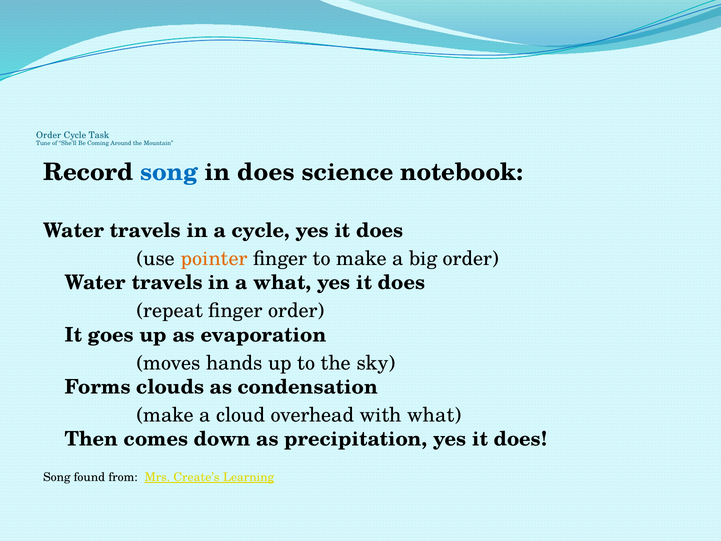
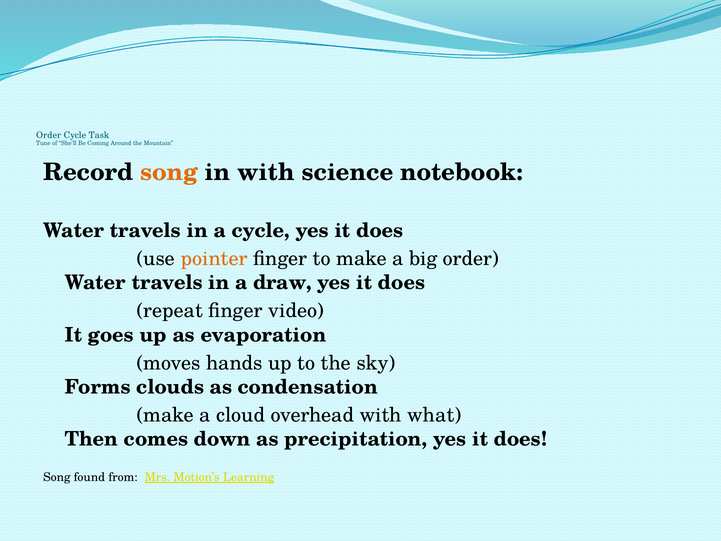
song at (169, 172) colour: blue -> orange
in does: does -> with
a what: what -> draw
finger order: order -> video
Create’s: Create’s -> Motion’s
